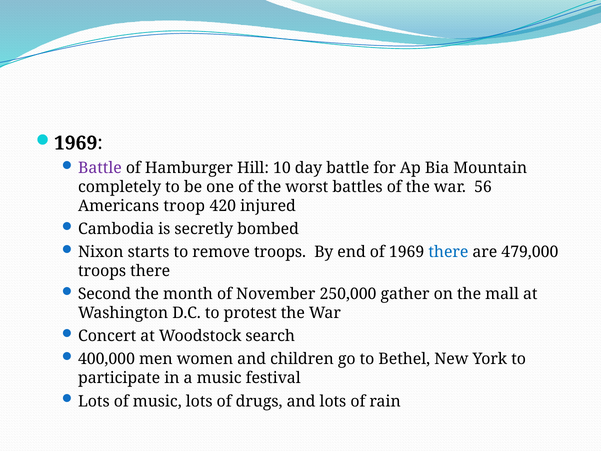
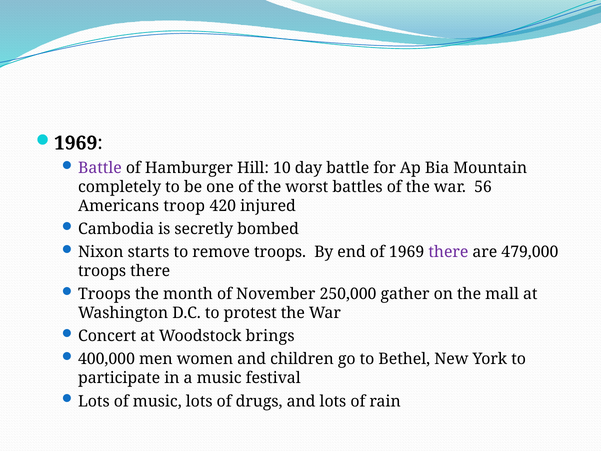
there at (448, 252) colour: blue -> purple
Second at (104, 294): Second -> Troops
search: search -> brings
